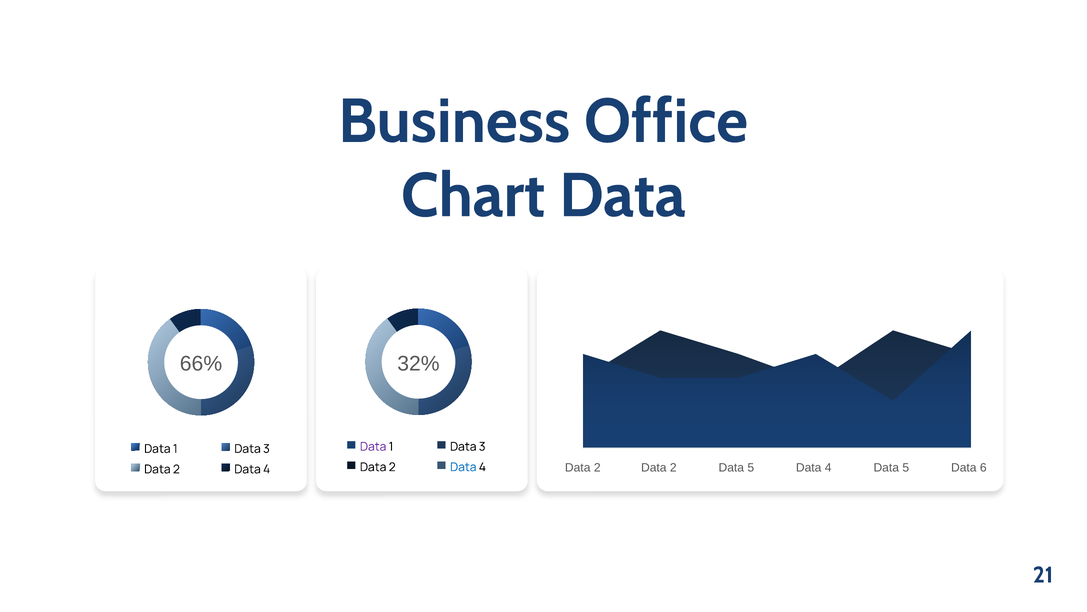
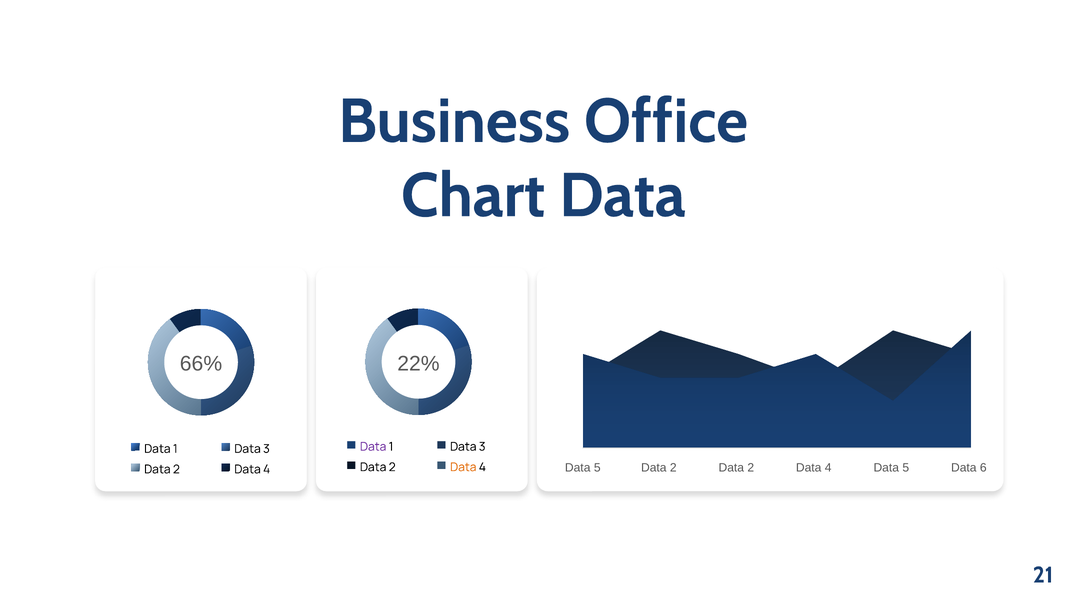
32%: 32% -> 22%
Data at (463, 467) colour: blue -> orange
2 at (597, 467): 2 -> 5
2 Data 5: 5 -> 2
